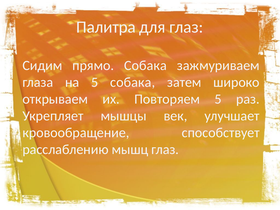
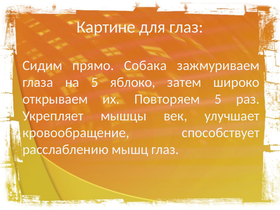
Палитра: Палитра -> Картине
5 собака: собака -> яблоко
